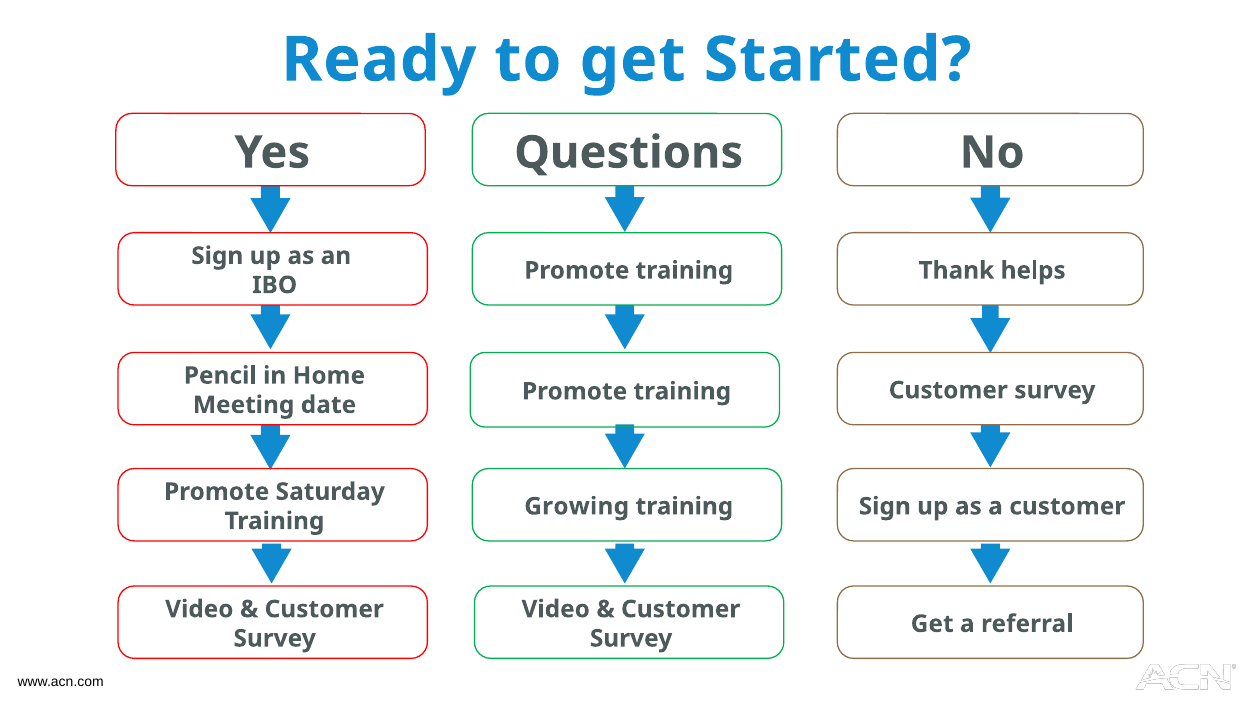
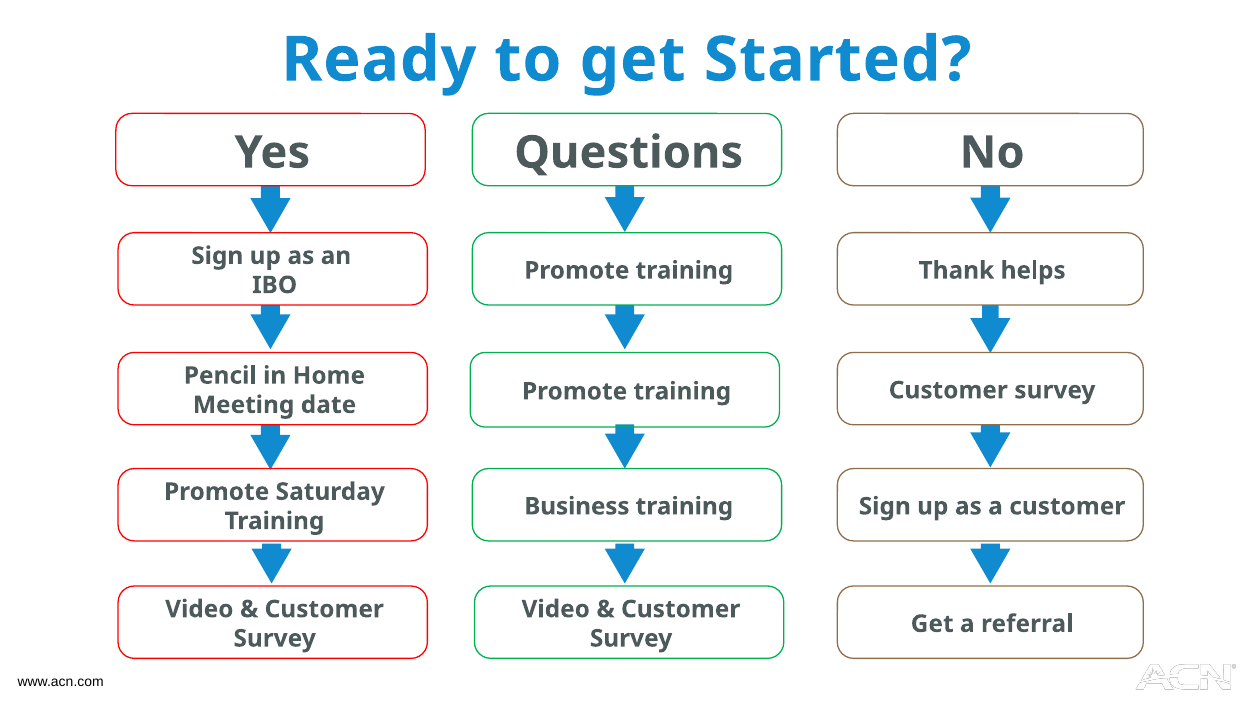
Growing: Growing -> Business
